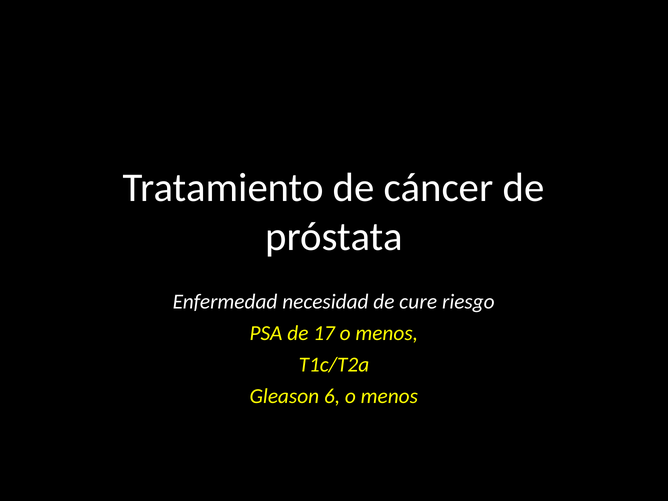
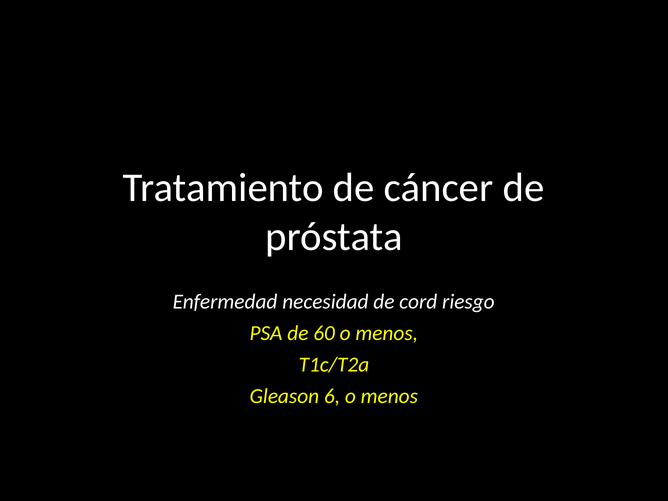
cure: cure -> cord
17: 17 -> 60
